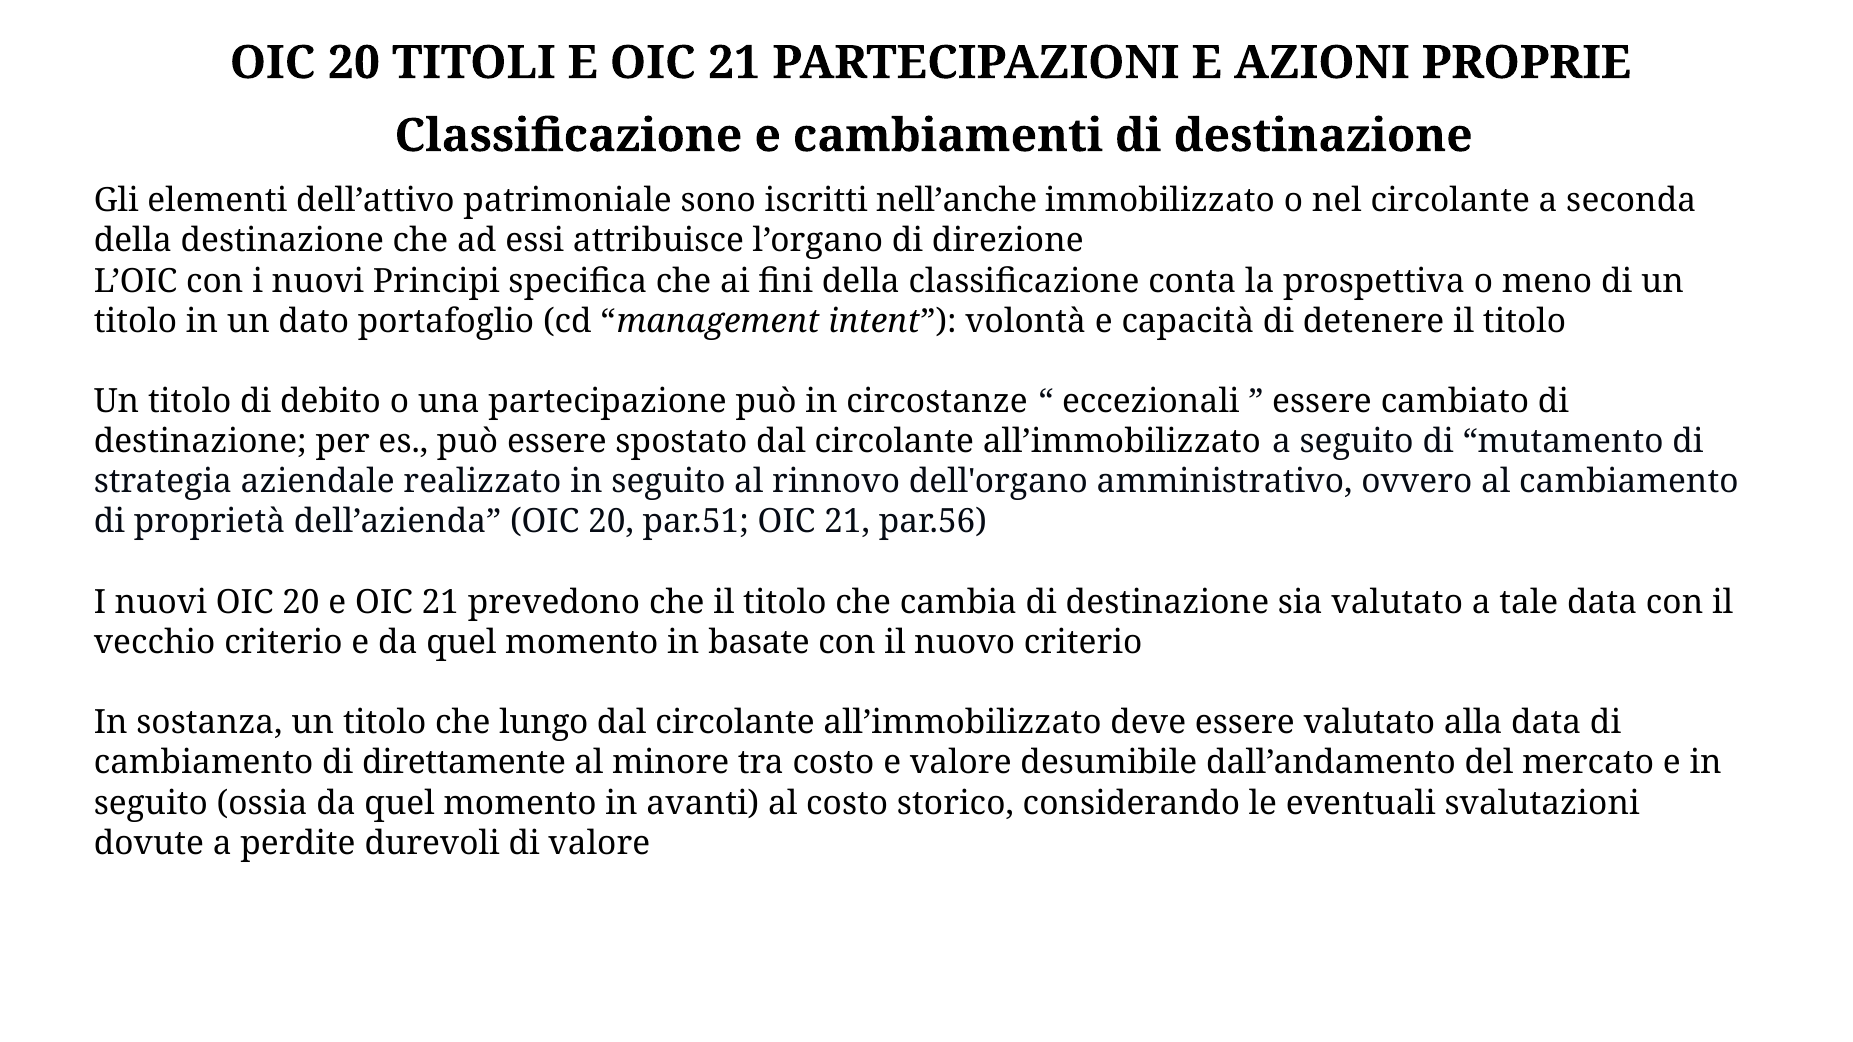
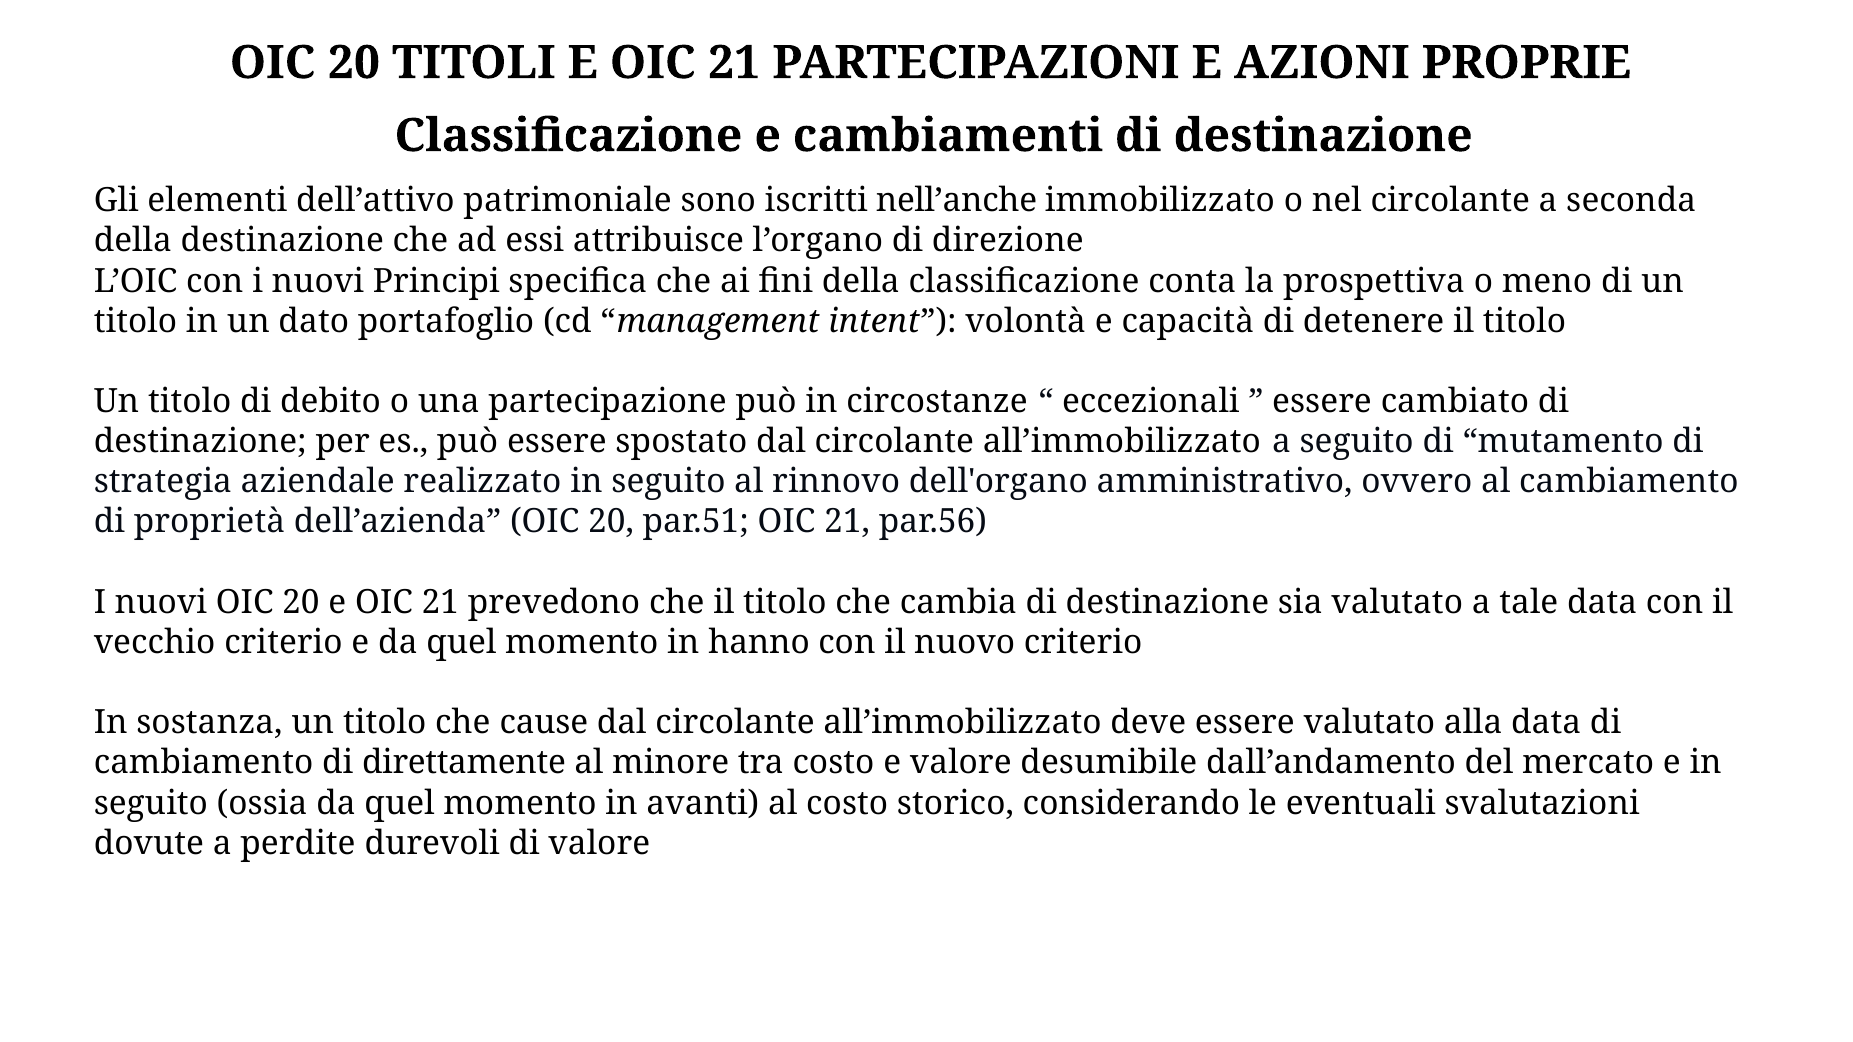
basate: basate -> hanno
lungo: lungo -> cause
